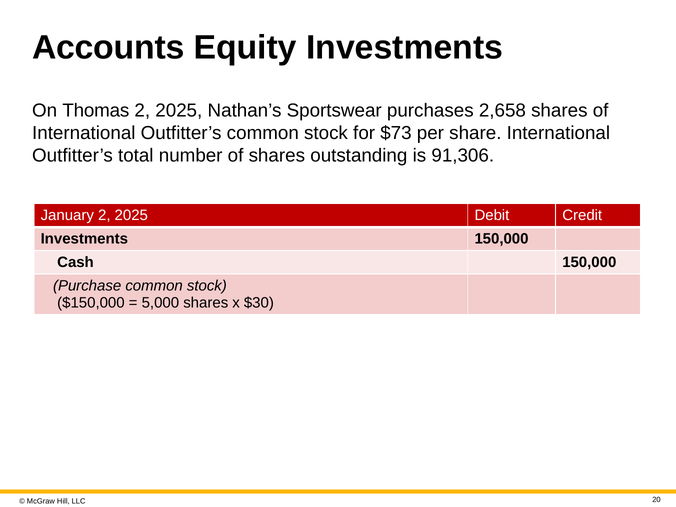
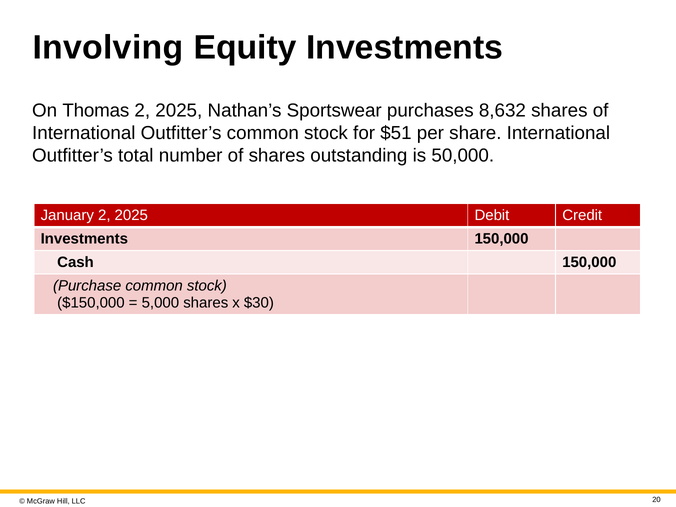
Accounts: Accounts -> Involving
2,658: 2,658 -> 8,632
$73: $73 -> $51
91,306: 91,306 -> 50,000
